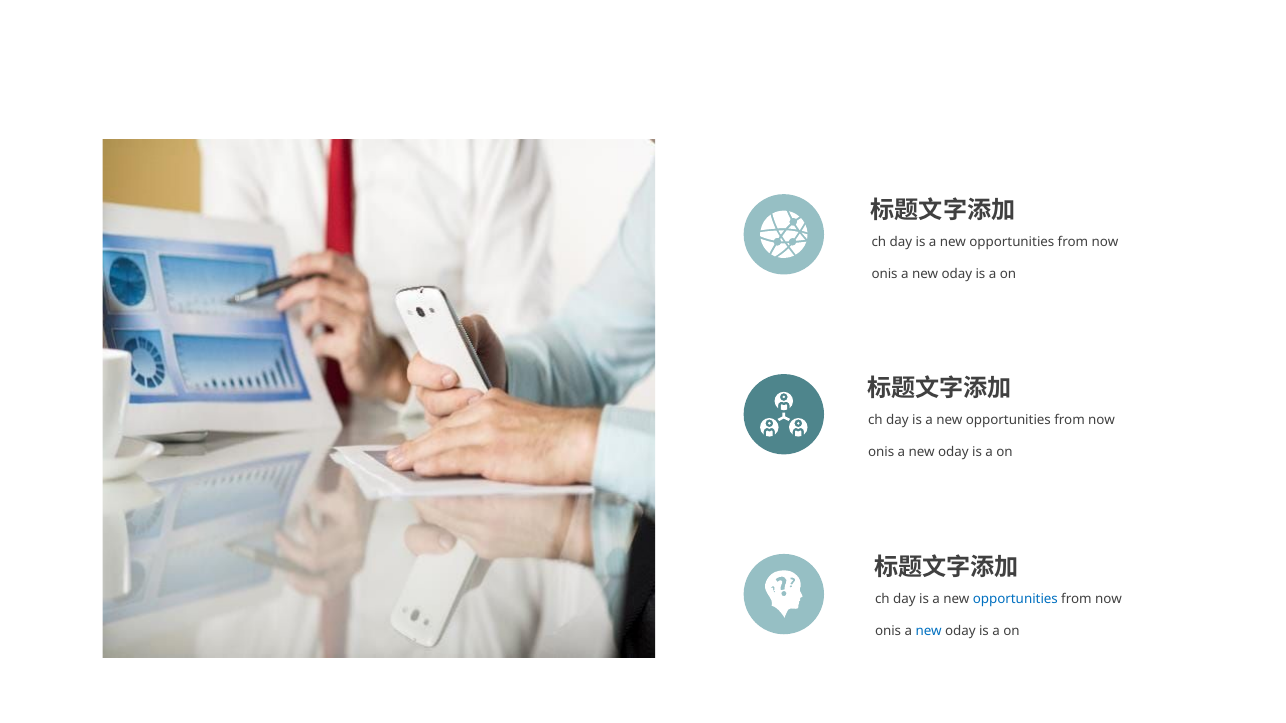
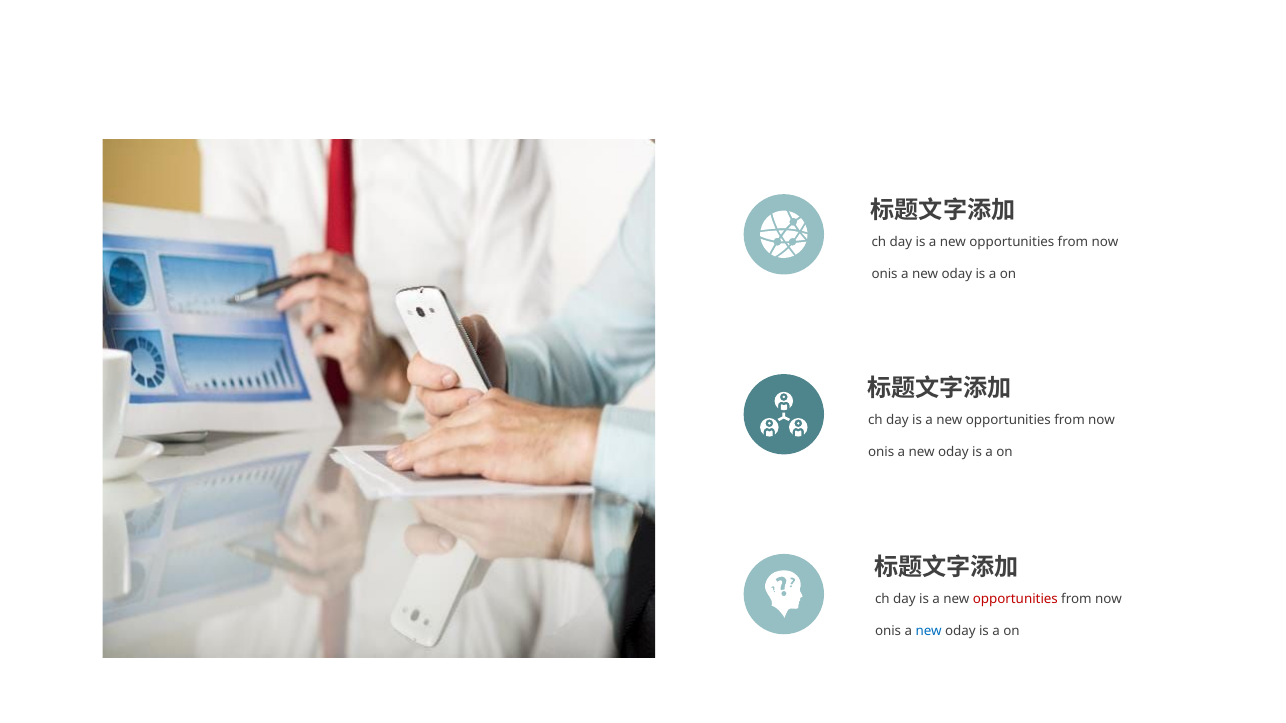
opportunities at (1015, 599) colour: blue -> red
